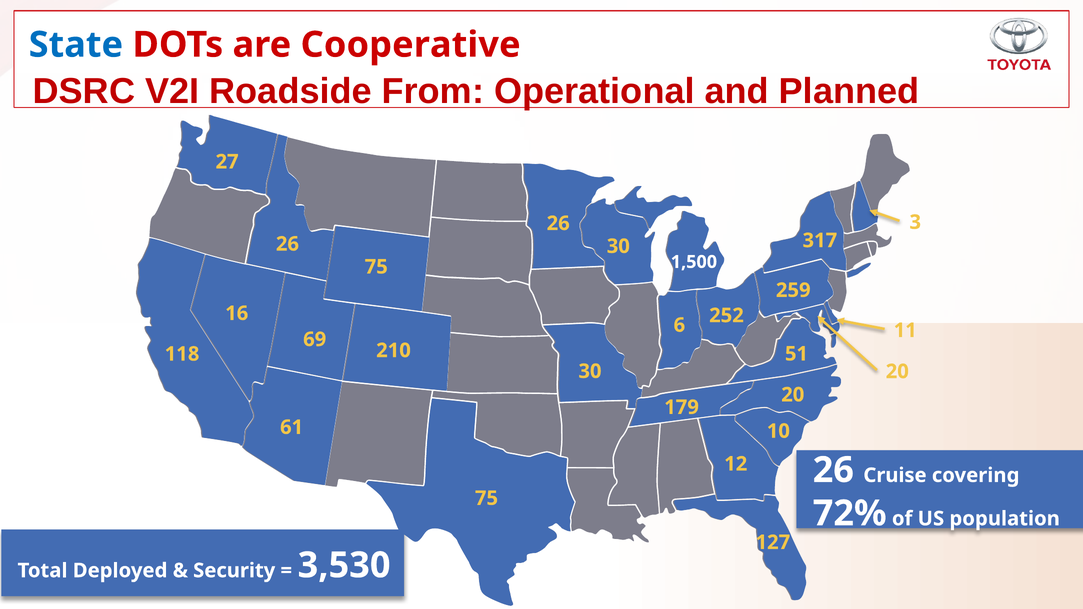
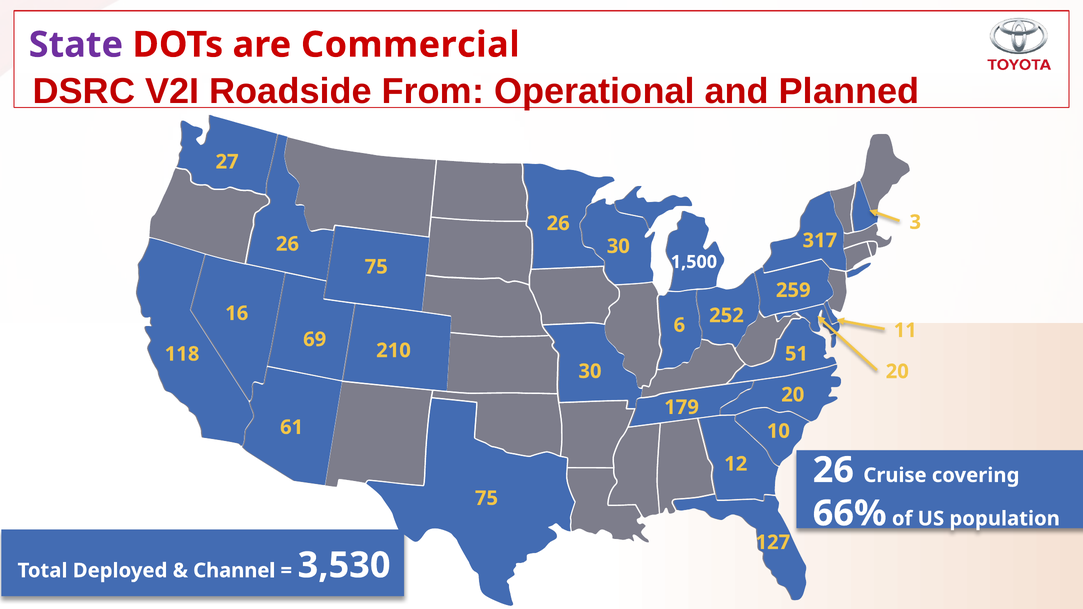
State colour: blue -> purple
Cooperative: Cooperative -> Commercial
72%: 72% -> 66%
Security: Security -> Channel
